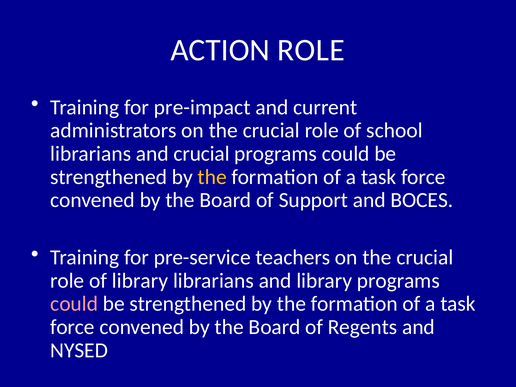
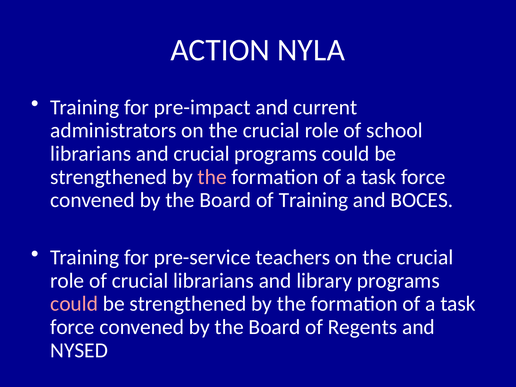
ACTION ROLE: ROLE -> NYLA
the at (212, 177) colour: yellow -> pink
of Support: Support -> Training
of library: library -> crucial
